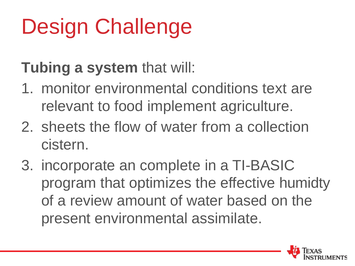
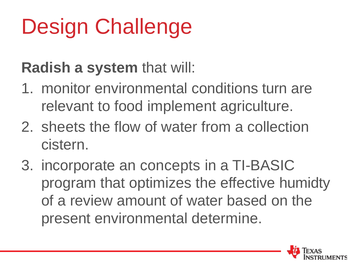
Tubing: Tubing -> Radish
text: text -> turn
complete: complete -> concepts
assimilate: assimilate -> determine
